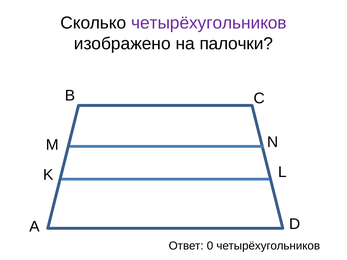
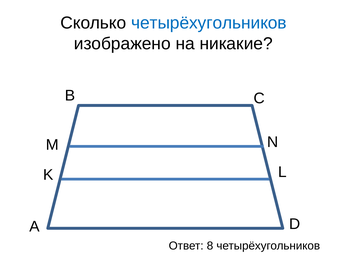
четырёхугольников at (209, 23) colour: purple -> blue
палочки: палочки -> никакие
0: 0 -> 8
